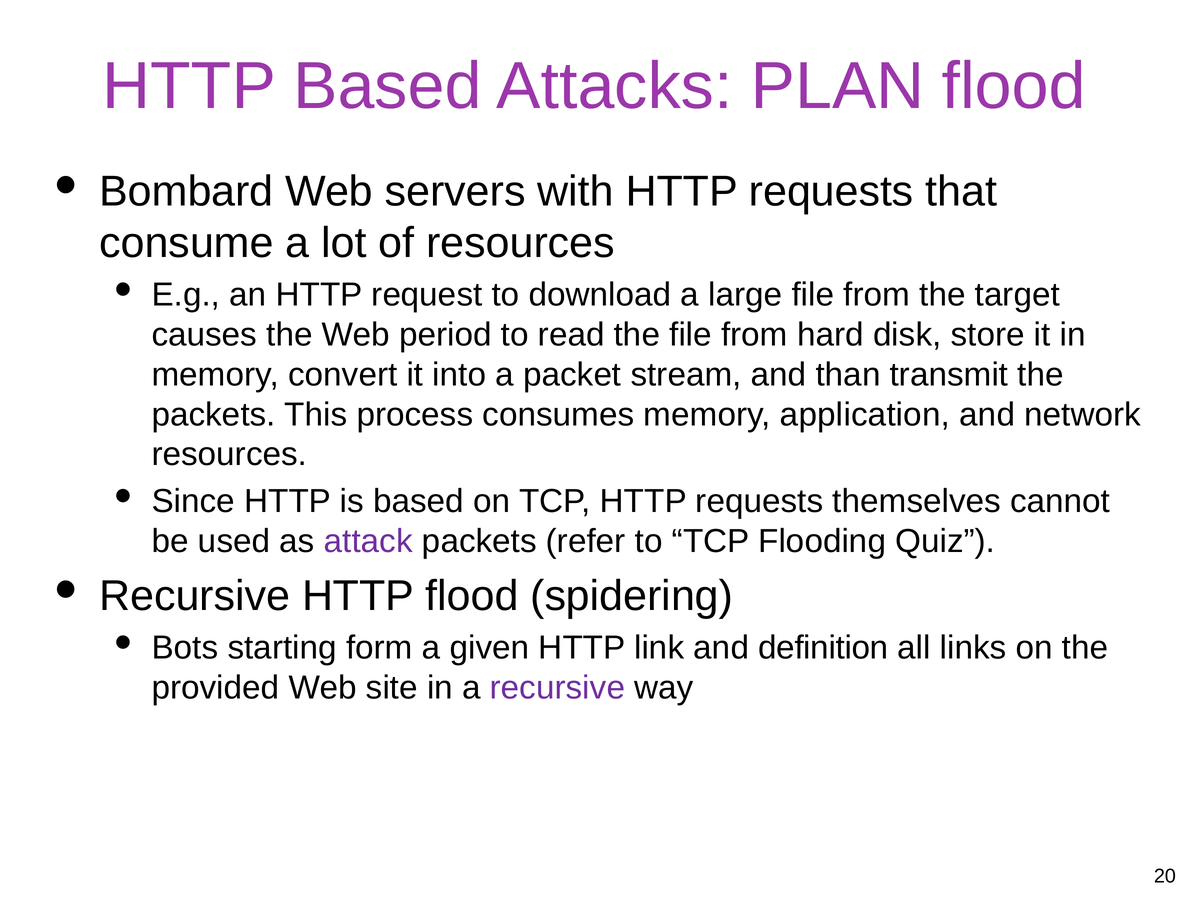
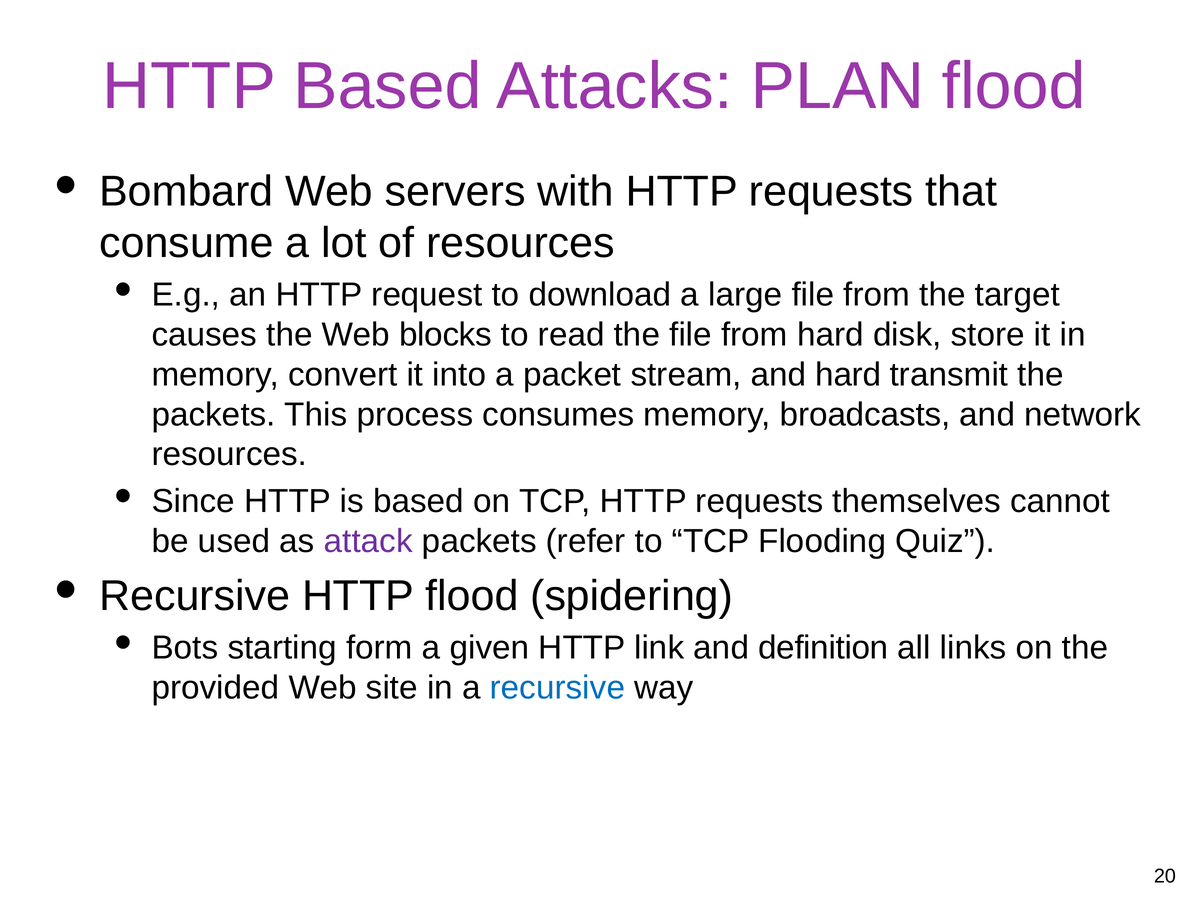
period: period -> blocks
and than: than -> hard
application: application -> broadcasts
recursive at (557, 688) colour: purple -> blue
